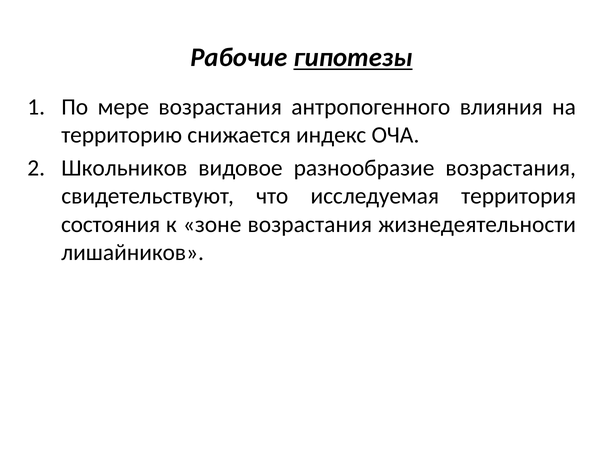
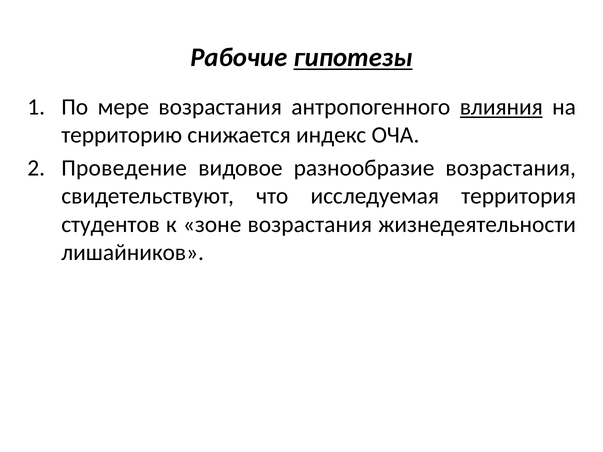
влияния underline: none -> present
Школьников: Школьников -> Проведение
состояния: состояния -> студентов
